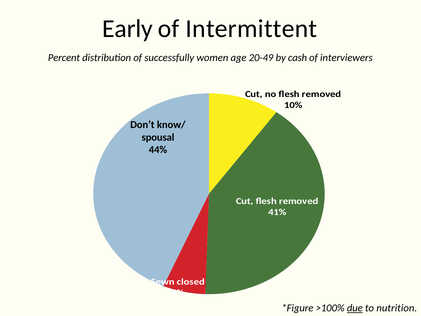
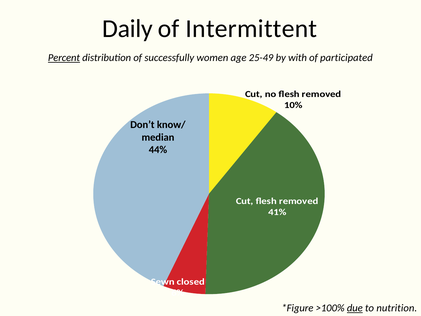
Early: Early -> Daily
Percent underline: none -> present
20-49: 20-49 -> 25-49
cash: cash -> with
interviewers: interviewers -> participated
spousal: spousal -> median
